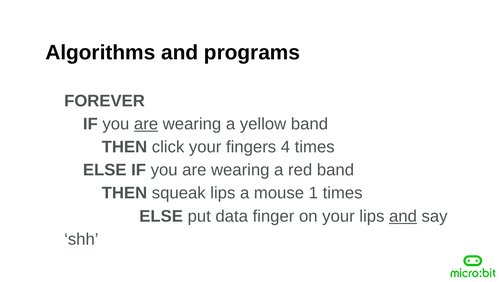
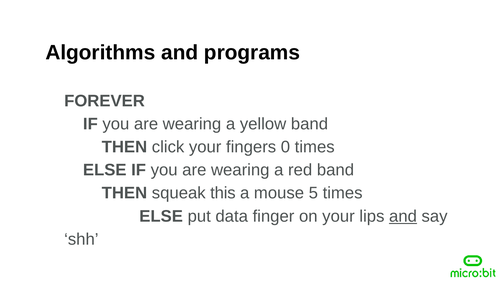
are at (146, 124) underline: present -> none
4: 4 -> 0
squeak lips: lips -> this
1: 1 -> 5
